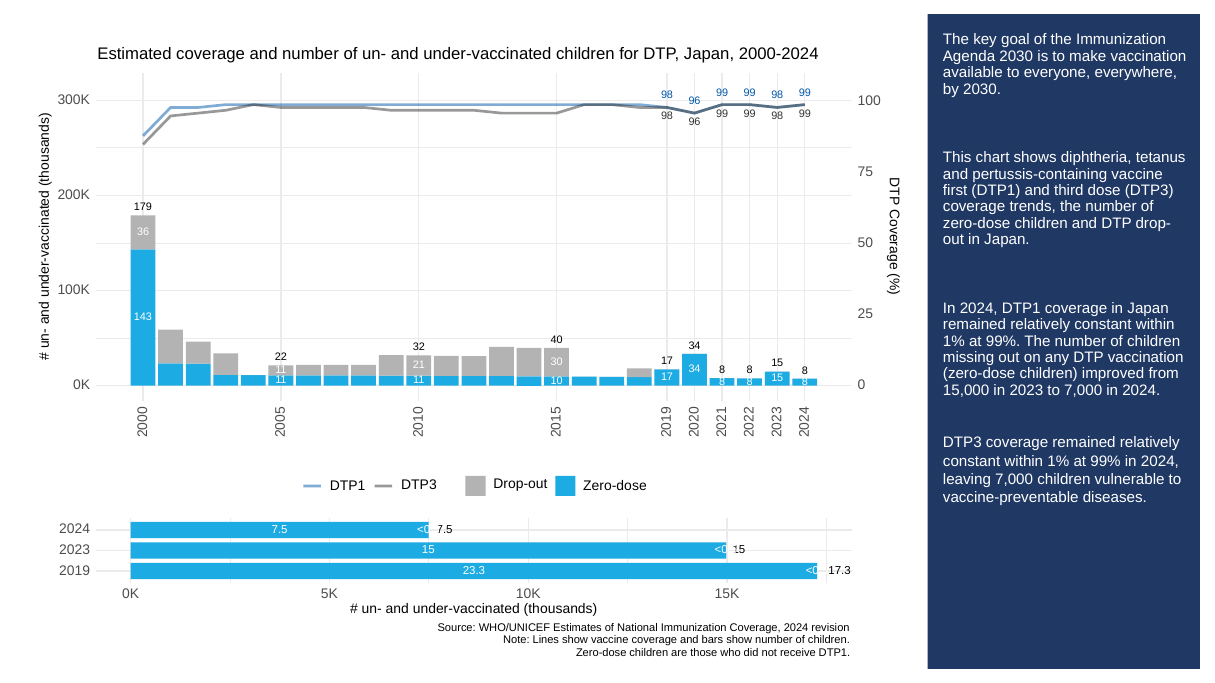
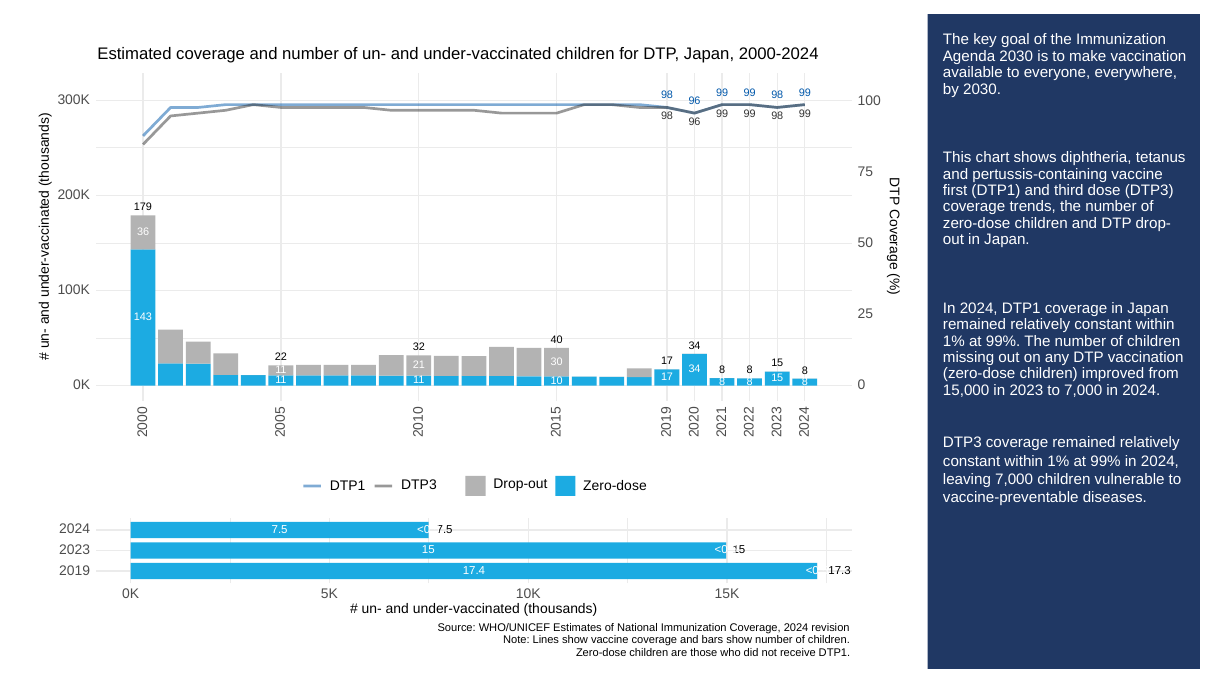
23.3: 23.3 -> 17.4
